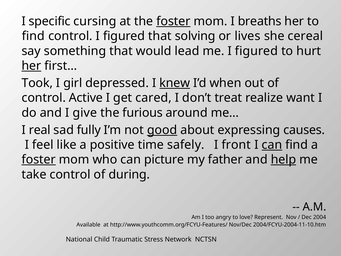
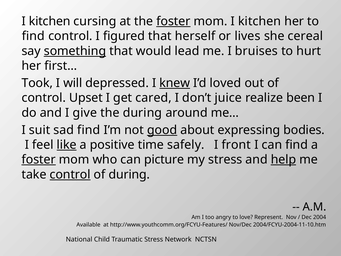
specific at (50, 21): specific -> kitchen
mom I breaths: breaths -> kitchen
solving: solving -> herself
something underline: none -> present
me I figured: figured -> bruises
her at (31, 66) underline: present -> none
girl: girl -> will
when: when -> loved
Active: Active -> Upset
treat: treat -> juice
want: want -> been
the furious: furious -> during
real: real -> suit
sad fully: fully -> find
causes: causes -> bodies
like underline: none -> present
can at (272, 145) underline: present -> none
my father: father -> stress
control at (70, 174) underline: none -> present
